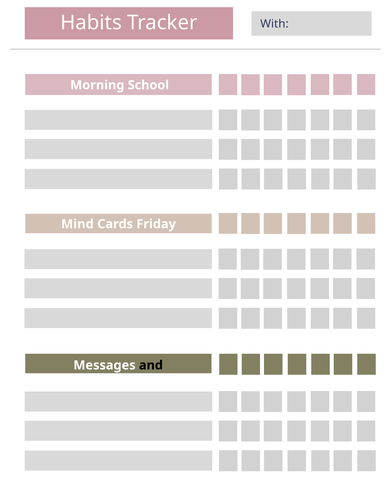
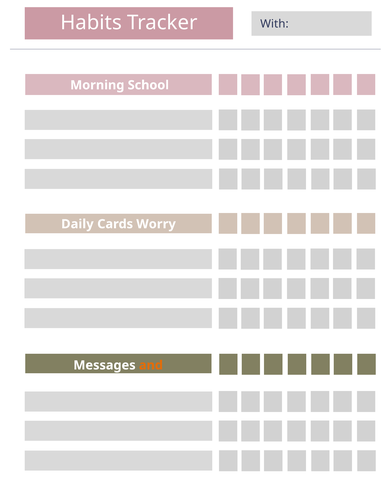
Mind: Mind -> Daily
Friday: Friday -> Worry
and colour: black -> orange
